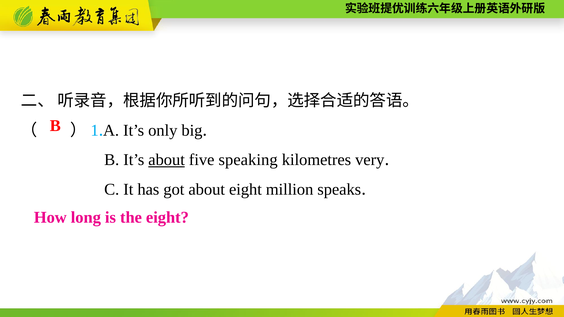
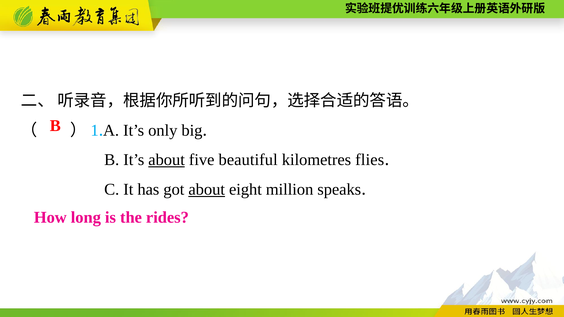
speaking: speaking -> beautiful
very: very -> flies
about at (207, 190) underline: none -> present
the eight: eight -> rides
